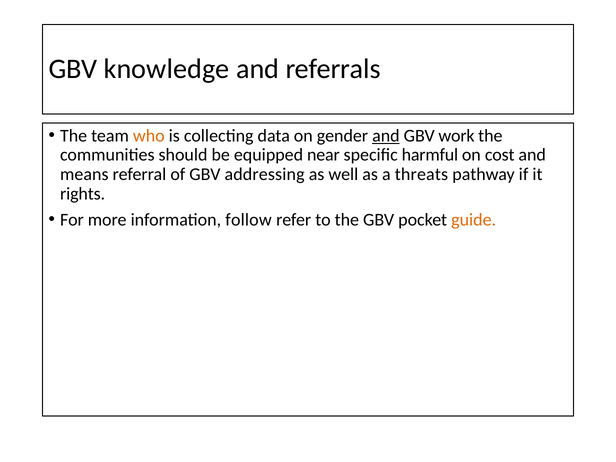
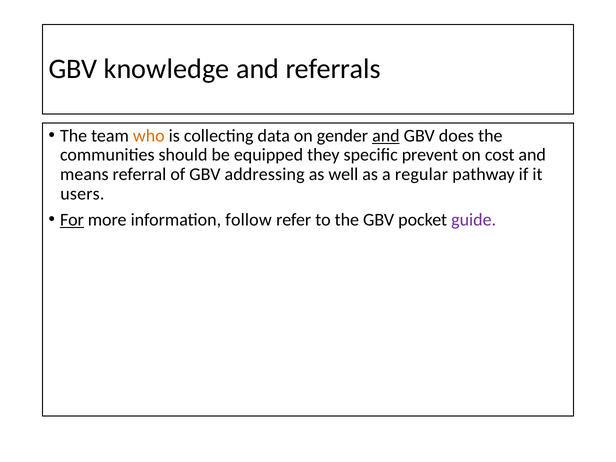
work: work -> does
near: near -> they
harmful: harmful -> prevent
threats: threats -> regular
rights: rights -> users
For underline: none -> present
guide colour: orange -> purple
